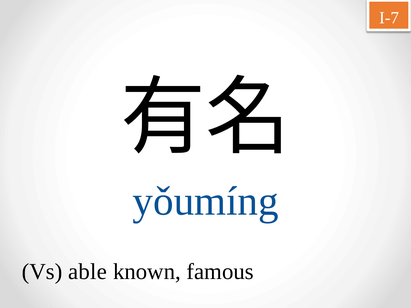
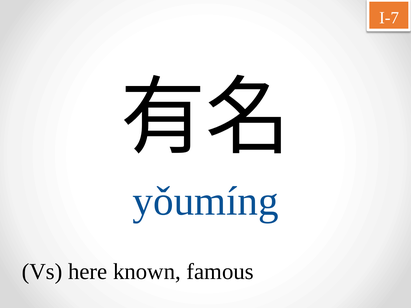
able: able -> here
